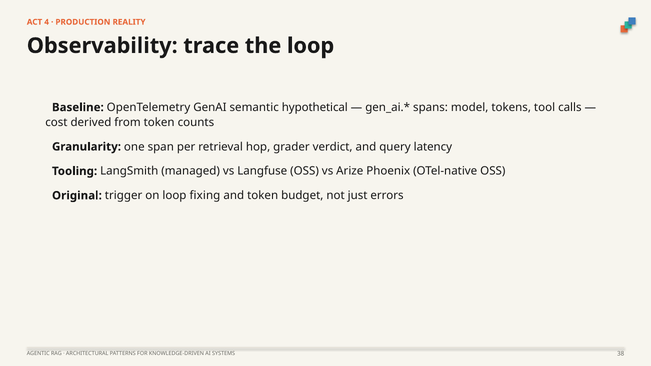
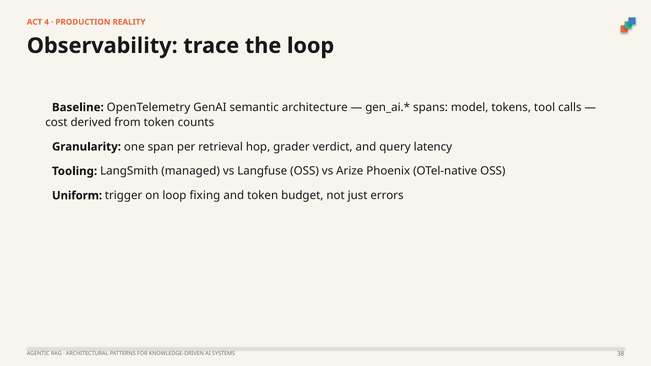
hypothetical: hypothetical -> architecture
Original: Original -> Uniform
